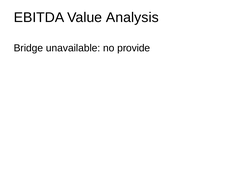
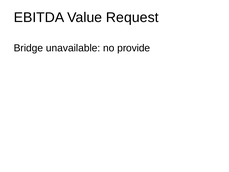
Analysis: Analysis -> Request
